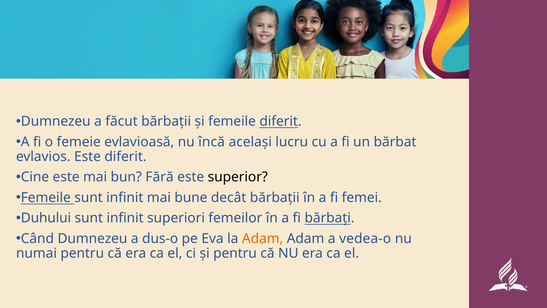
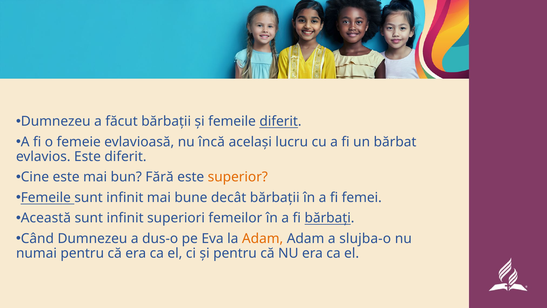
superior colour: black -> orange
Duhului: Duhului -> Această
vedea-o: vedea-o -> slujba-o
